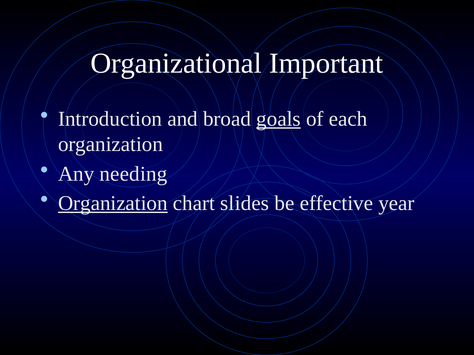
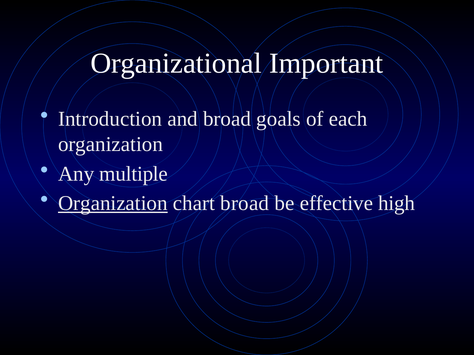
goals underline: present -> none
needing: needing -> multiple
chart slides: slides -> broad
year: year -> high
